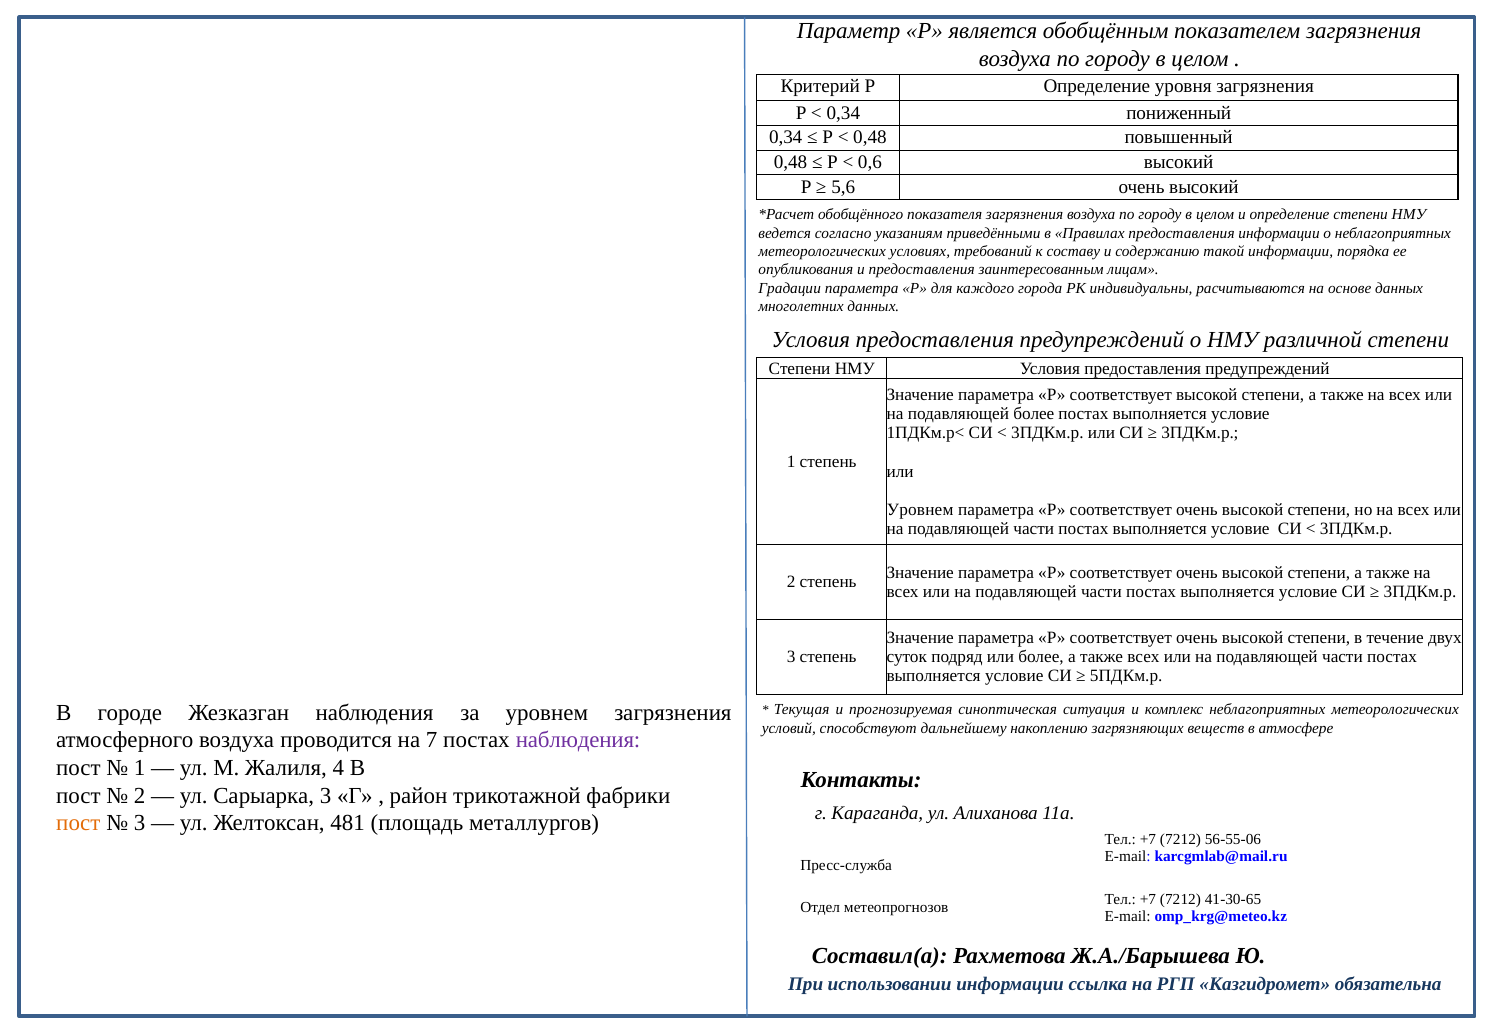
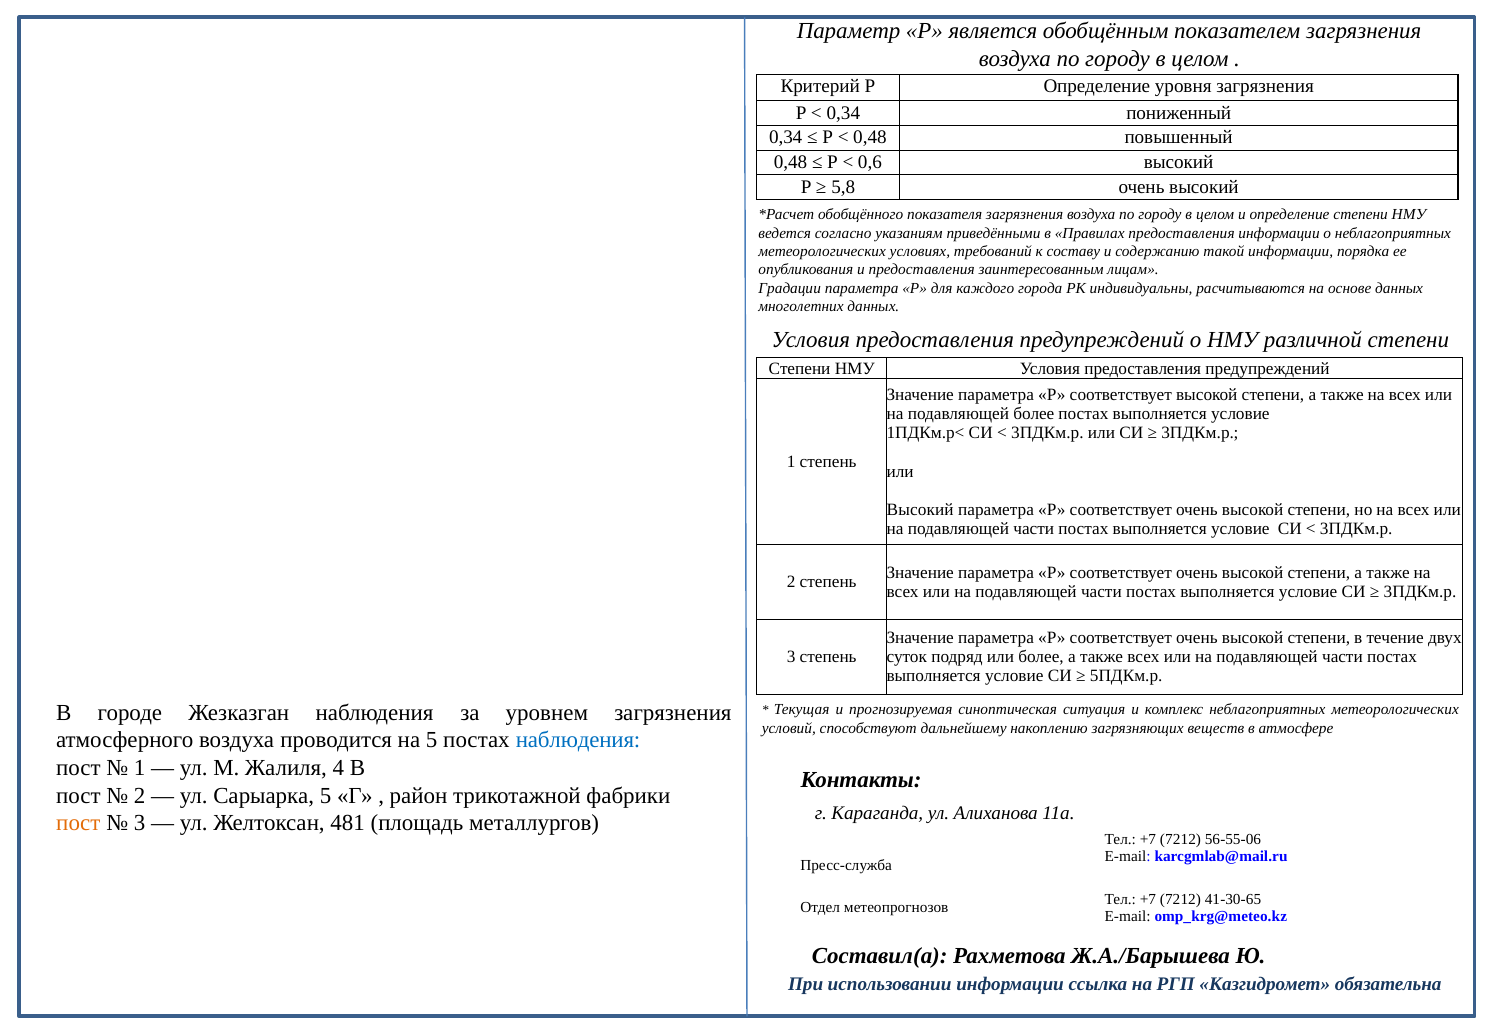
5,6: 5,6 -> 5,8
Уровнем at (920, 510): Уровнем -> Высокий
на 7: 7 -> 5
наблюдения at (578, 741) colour: purple -> blue
Сарыарка 3: 3 -> 5
